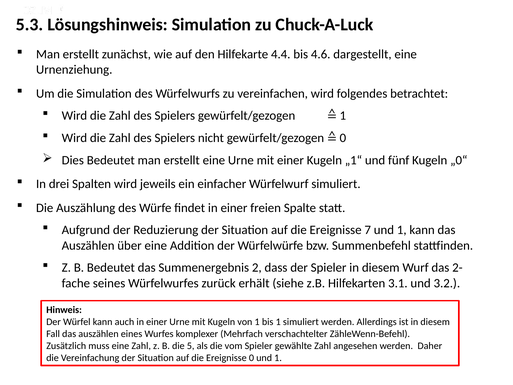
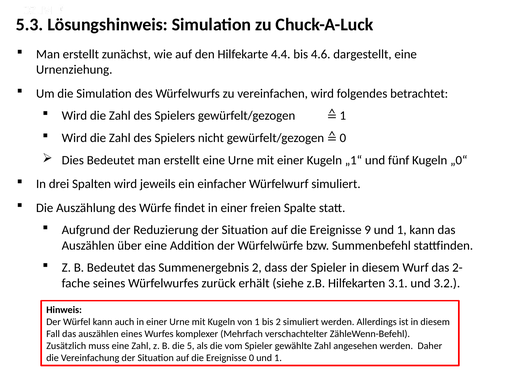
7: 7 -> 9
bis 1: 1 -> 2
